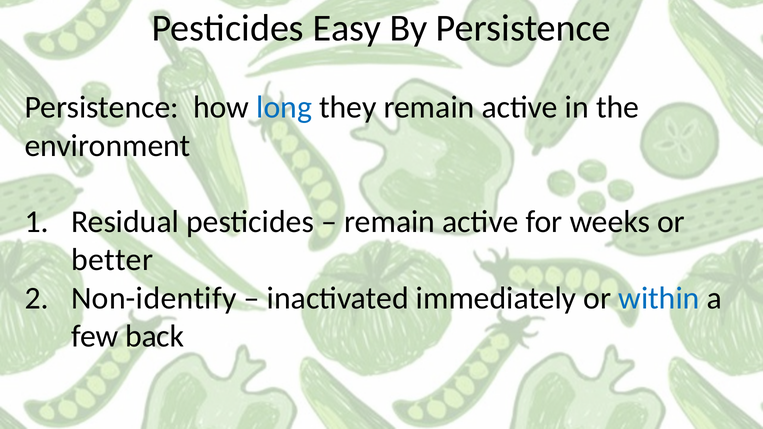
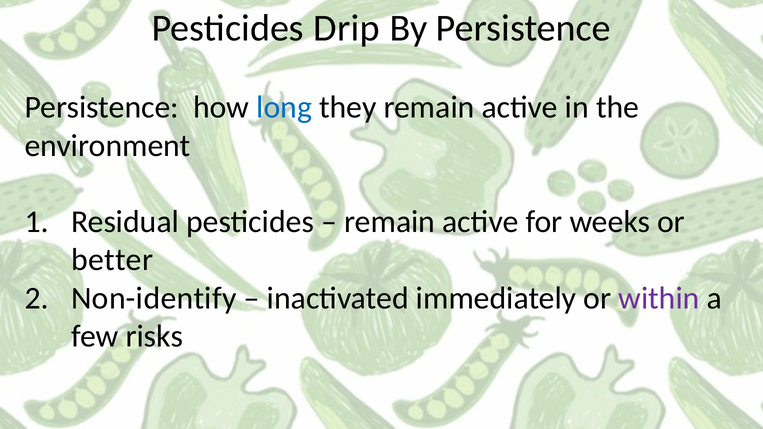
Easy: Easy -> Drip
within colour: blue -> purple
back: back -> risks
